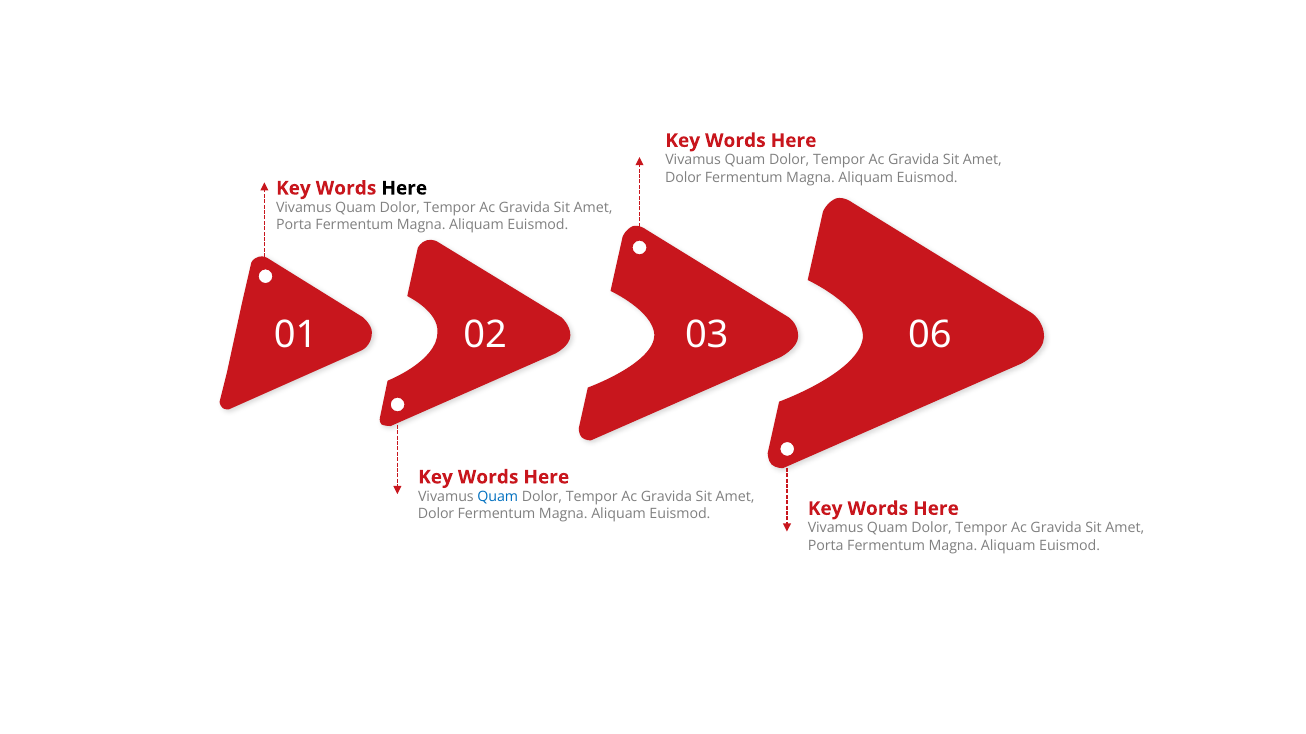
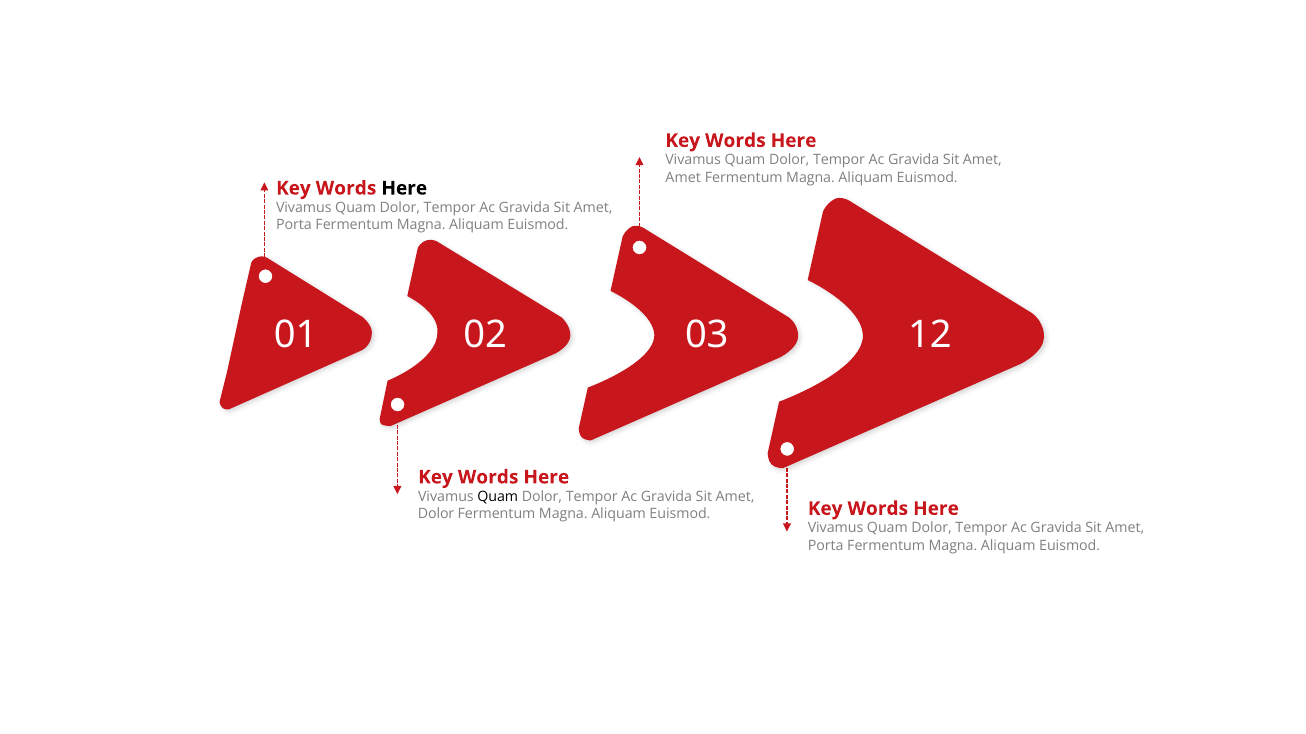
Dolor at (683, 177): Dolor -> Amet
06: 06 -> 12
Quam at (498, 497) colour: blue -> black
